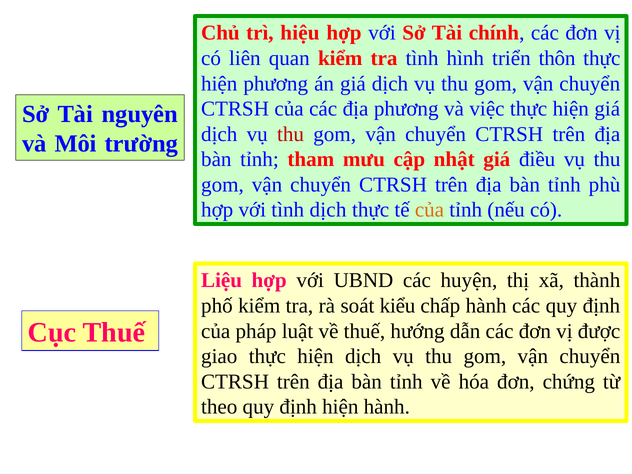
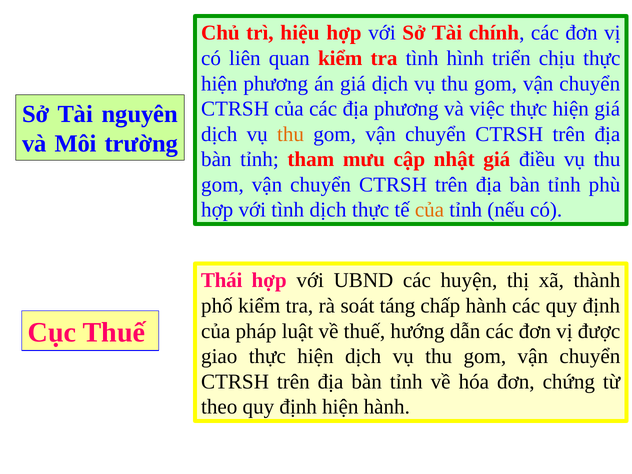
thôn: thôn -> chịu
thu at (291, 134) colour: red -> orange
Liệu: Liệu -> Thái
kiểu: kiểu -> táng
